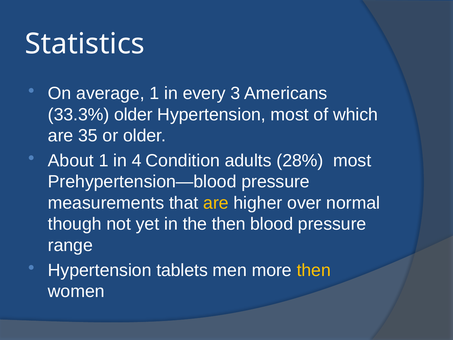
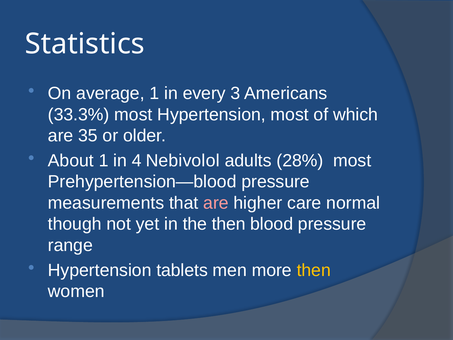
33.3% older: older -> most
Condition: Condition -> Nebivolol
are at (216, 203) colour: yellow -> pink
over: over -> care
